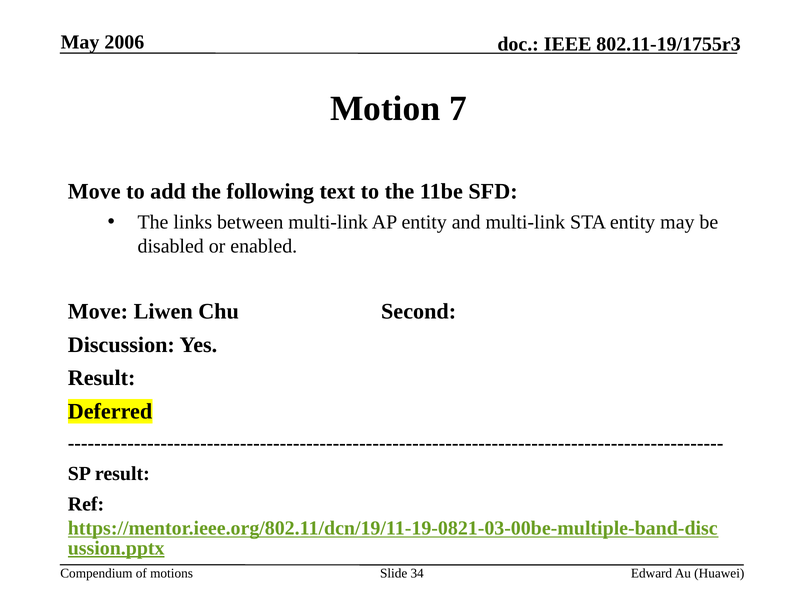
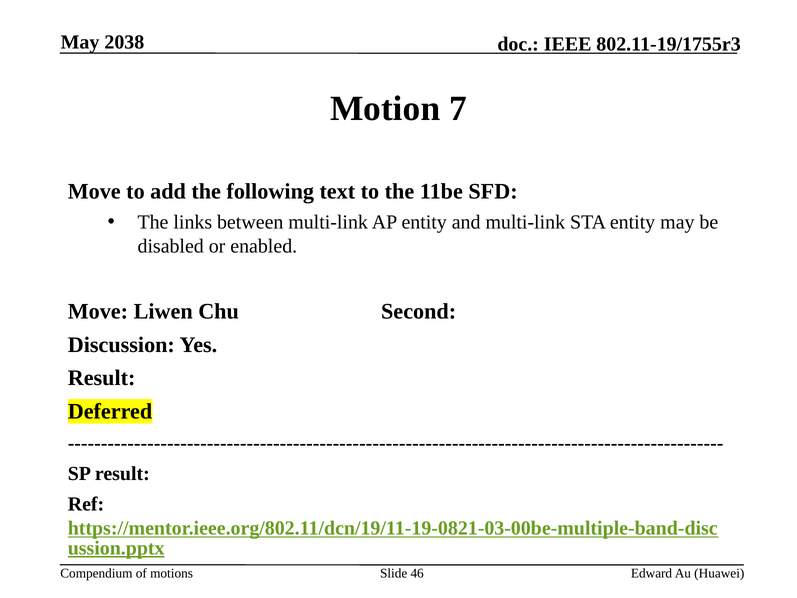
2006: 2006 -> 2038
34: 34 -> 46
